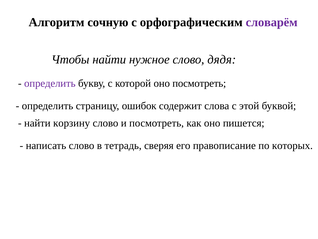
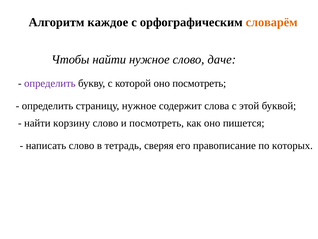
сочную: сочную -> каждое
словарём colour: purple -> orange
дядя: дядя -> даче
страницу ошибок: ошибок -> нужное
